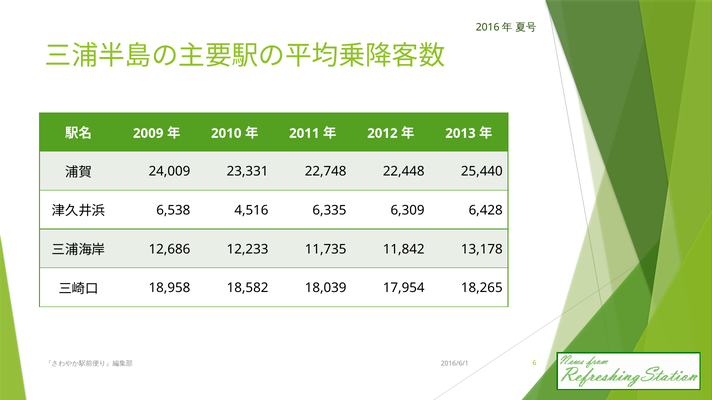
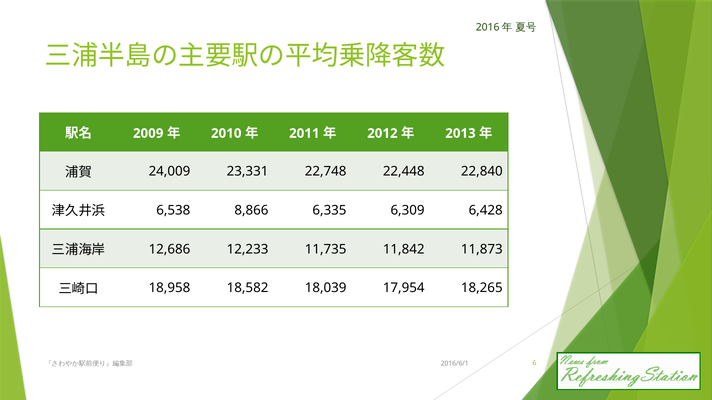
25,440: 25,440 -> 22,840
4,516: 4,516 -> 8,866
13,178: 13,178 -> 11,873
